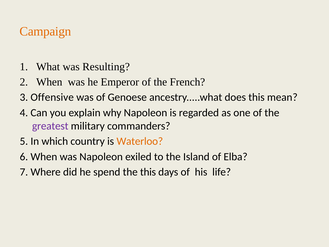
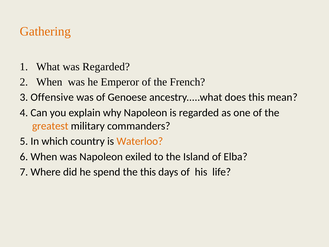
Campaign: Campaign -> Gathering
was Resulting: Resulting -> Regarded
greatest colour: purple -> orange
